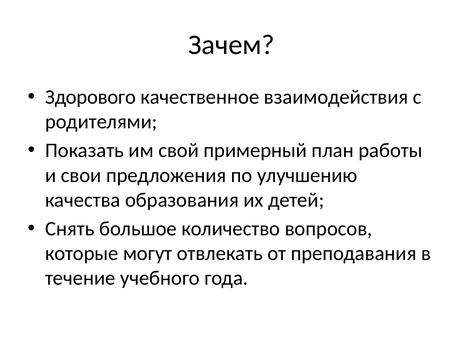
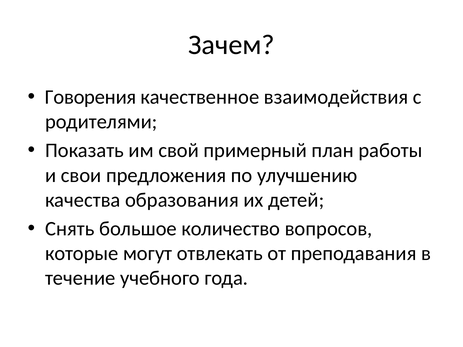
Здорового: Здорового -> Говорения
